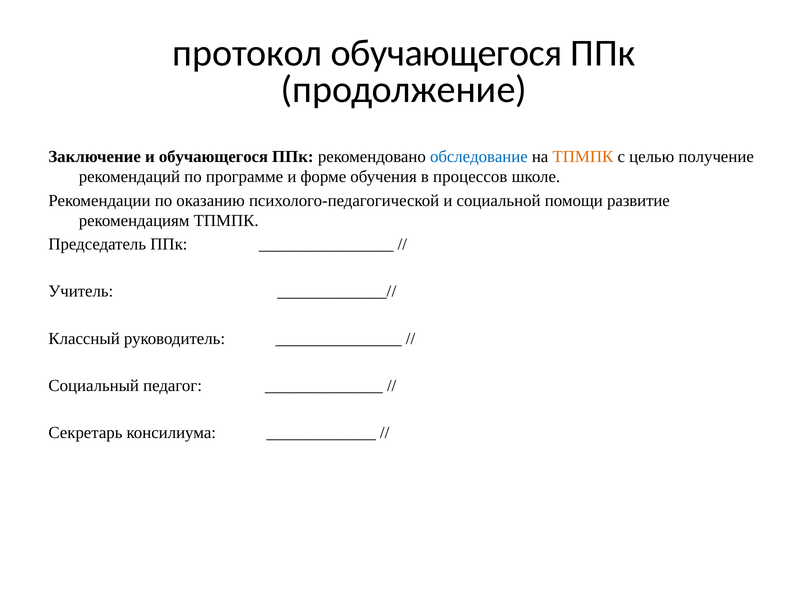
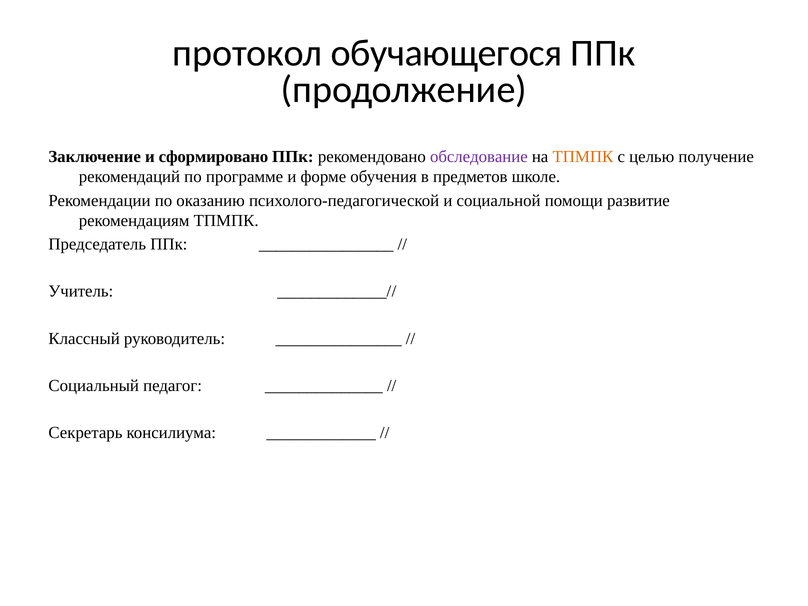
и обучающегося: обучающегося -> сформировано
обследование colour: blue -> purple
процессов: процессов -> предметов
